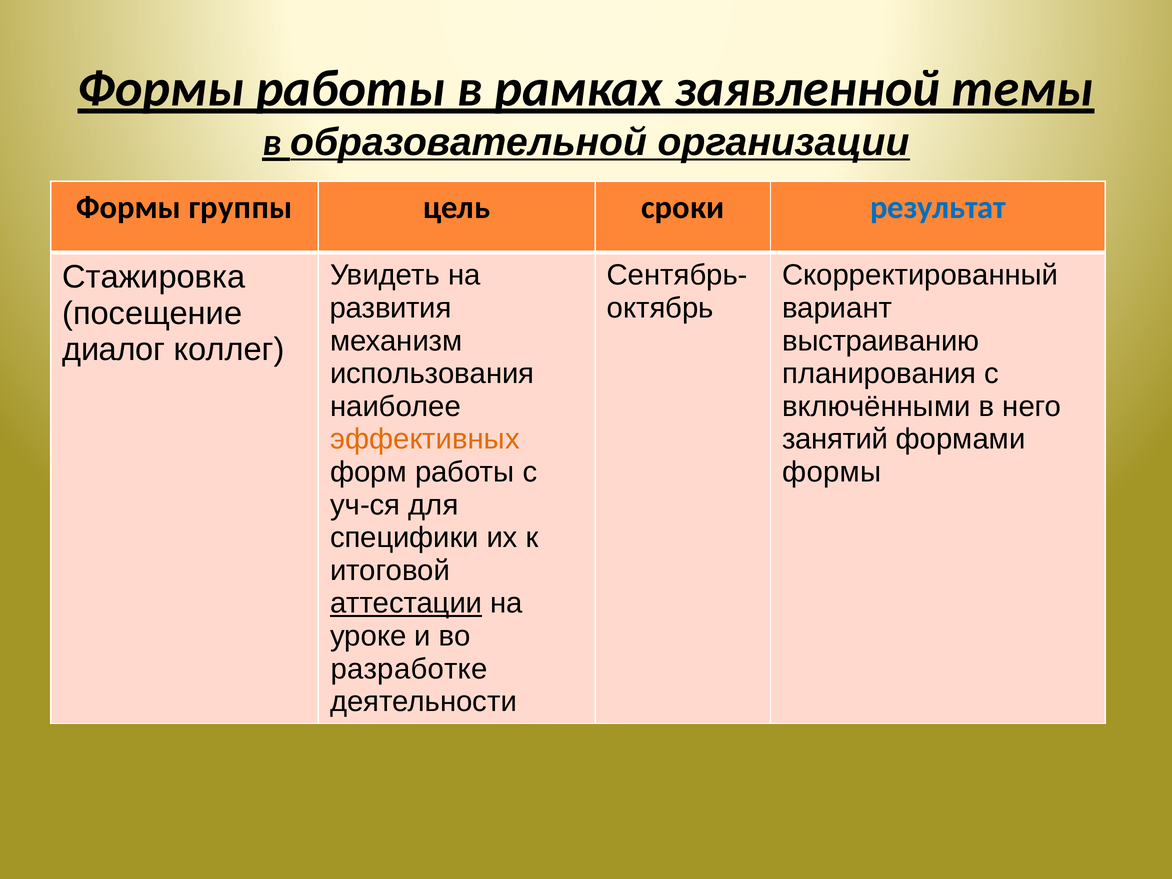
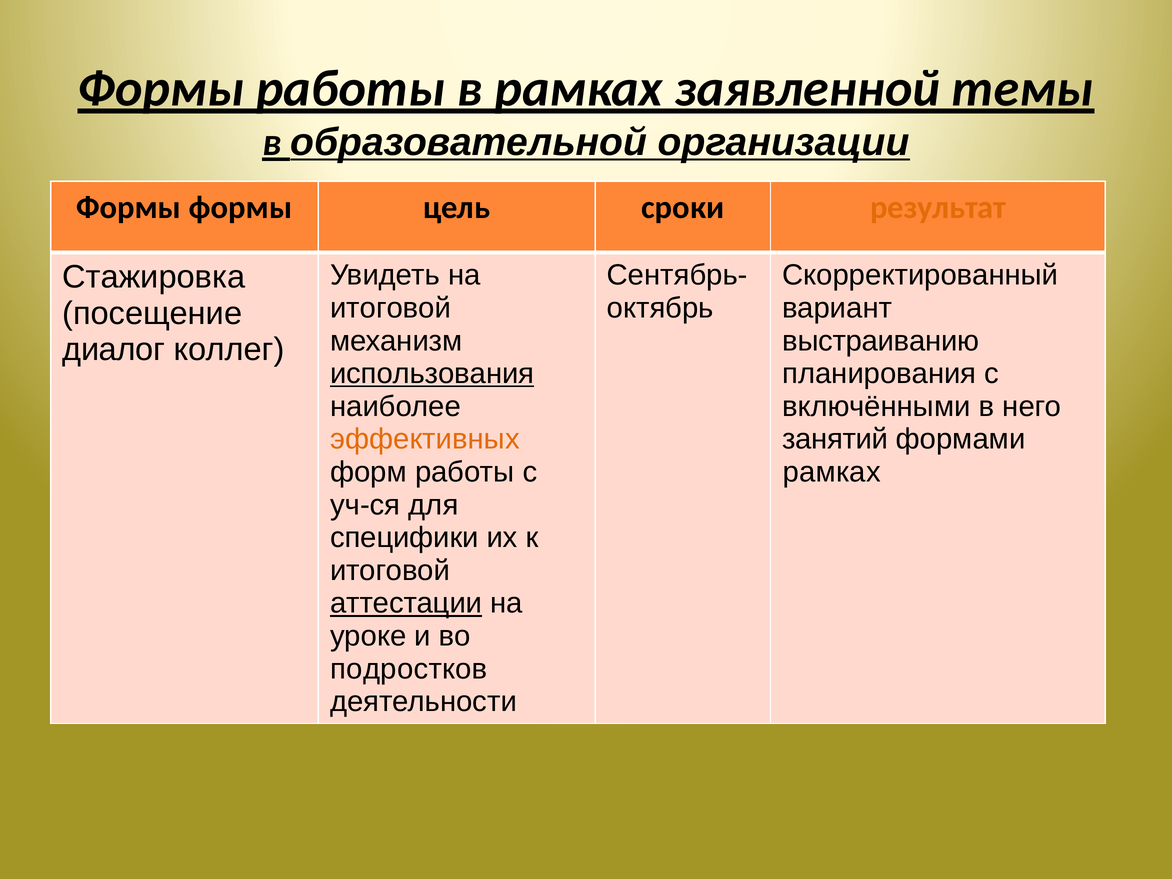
Формы группы: группы -> формы
результат colour: blue -> orange
развития at (391, 308): развития -> итоговой
использования underline: none -> present
формы at (832, 472): формы -> рамках
разработке: разработке -> подростков
